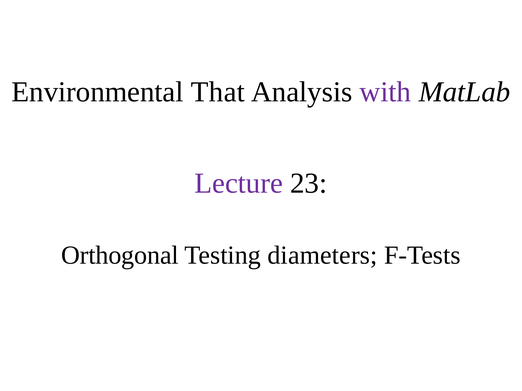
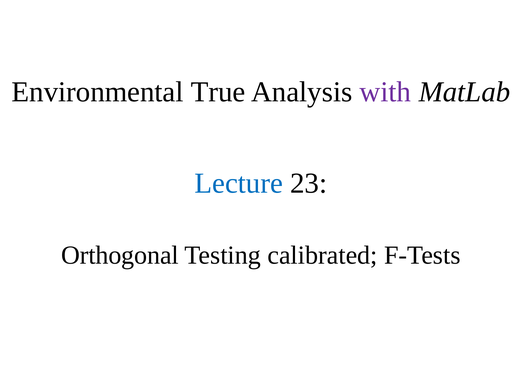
That: That -> True
Lecture colour: purple -> blue
diameters: diameters -> calibrated
